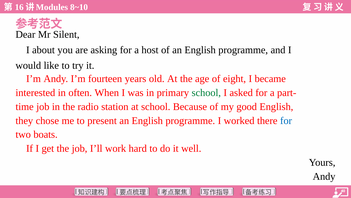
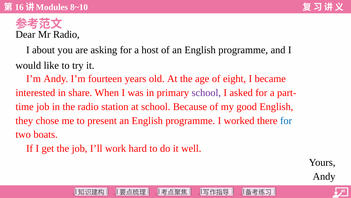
Mr Silent: Silent -> Radio
often: often -> share
school at (206, 93) colour: green -> purple
